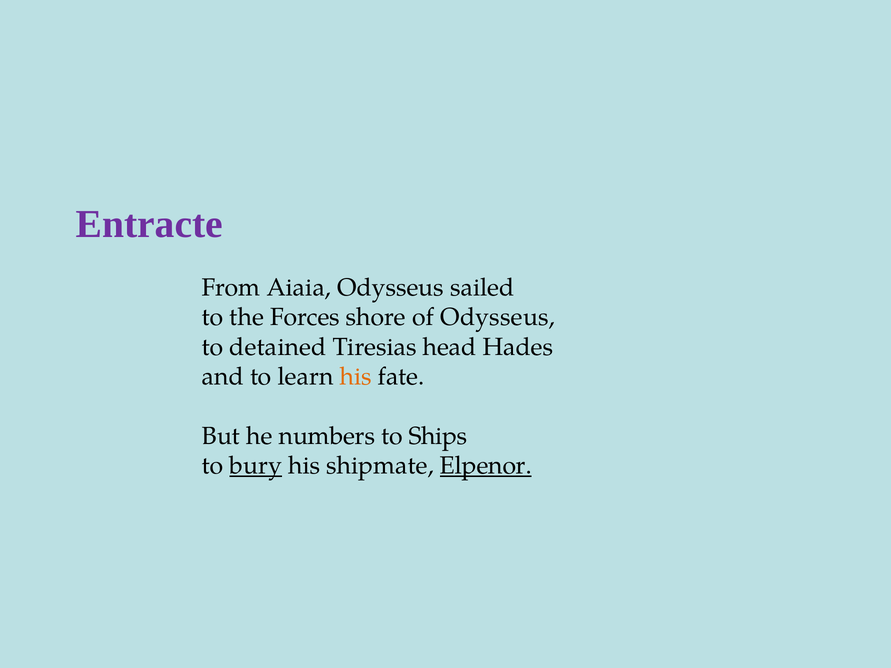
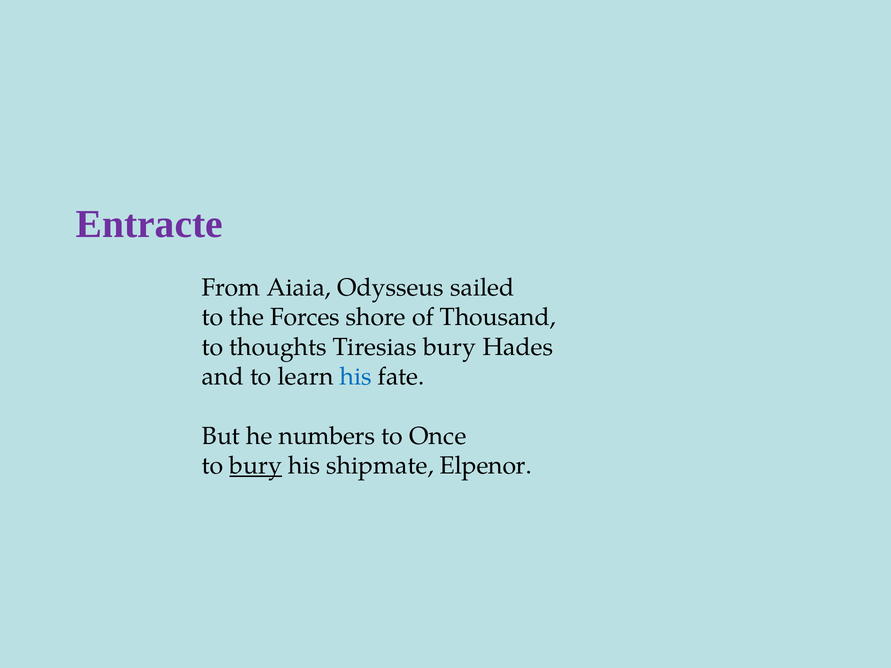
of Odysseus: Odysseus -> Thousand
detained: detained -> thoughts
Tiresias head: head -> bury
his at (356, 377) colour: orange -> blue
Ships: Ships -> Once
Elpenor underline: present -> none
